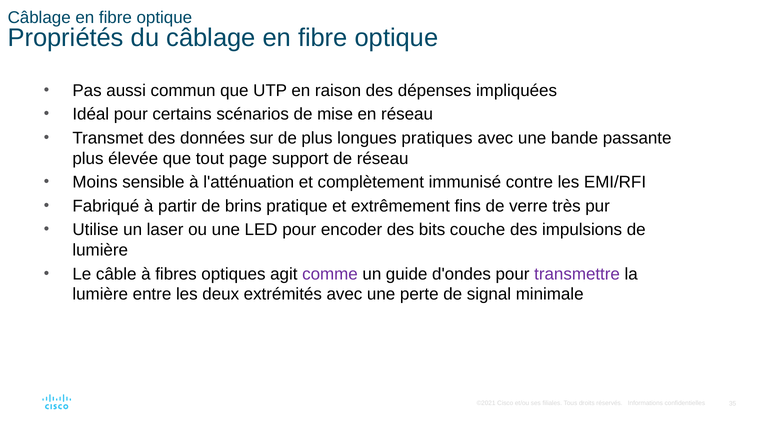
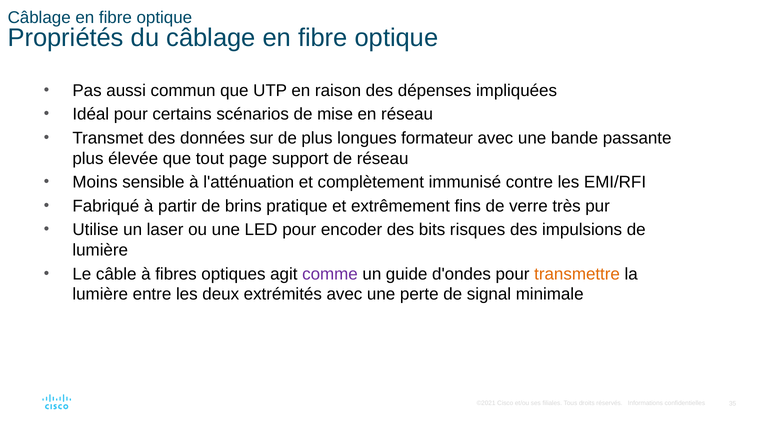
pratiques: pratiques -> formateur
couche: couche -> risques
transmettre colour: purple -> orange
